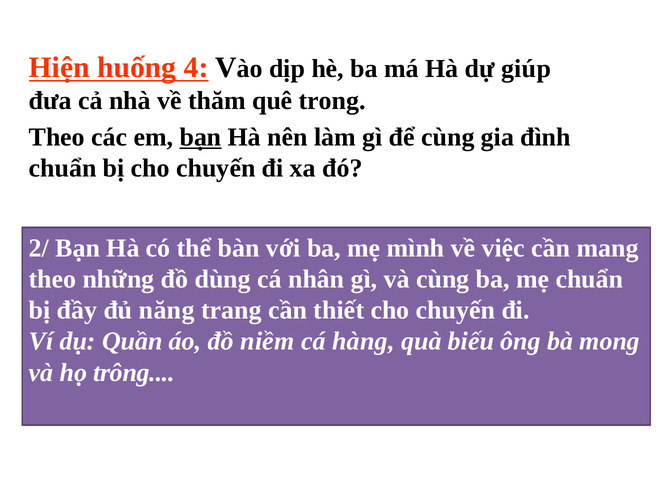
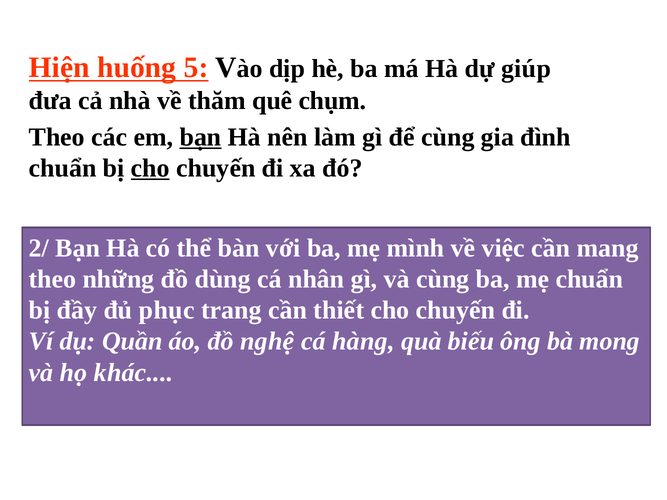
4: 4 -> 5
trong: trong -> chụm
cho at (150, 168) underline: none -> present
năng: năng -> phục
niềm: niềm -> nghệ
trông: trông -> khác
